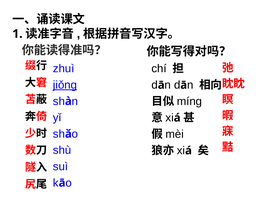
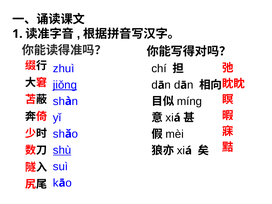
shù underline: none -> present
